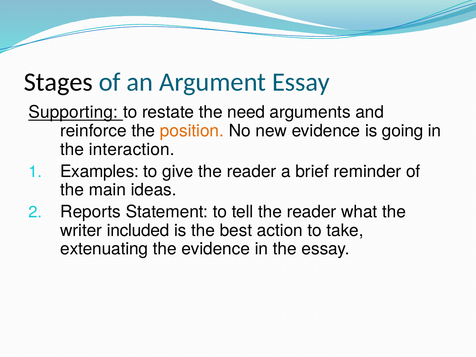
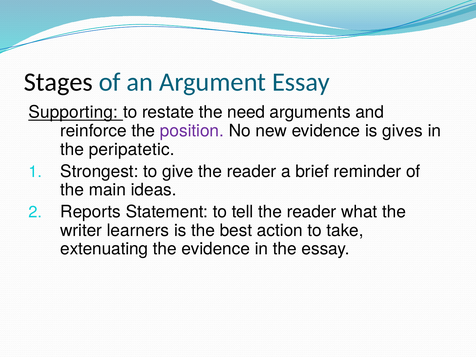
position colour: orange -> purple
going: going -> gives
interaction: interaction -> peripatetic
Examples: Examples -> Strongest
included: included -> learners
